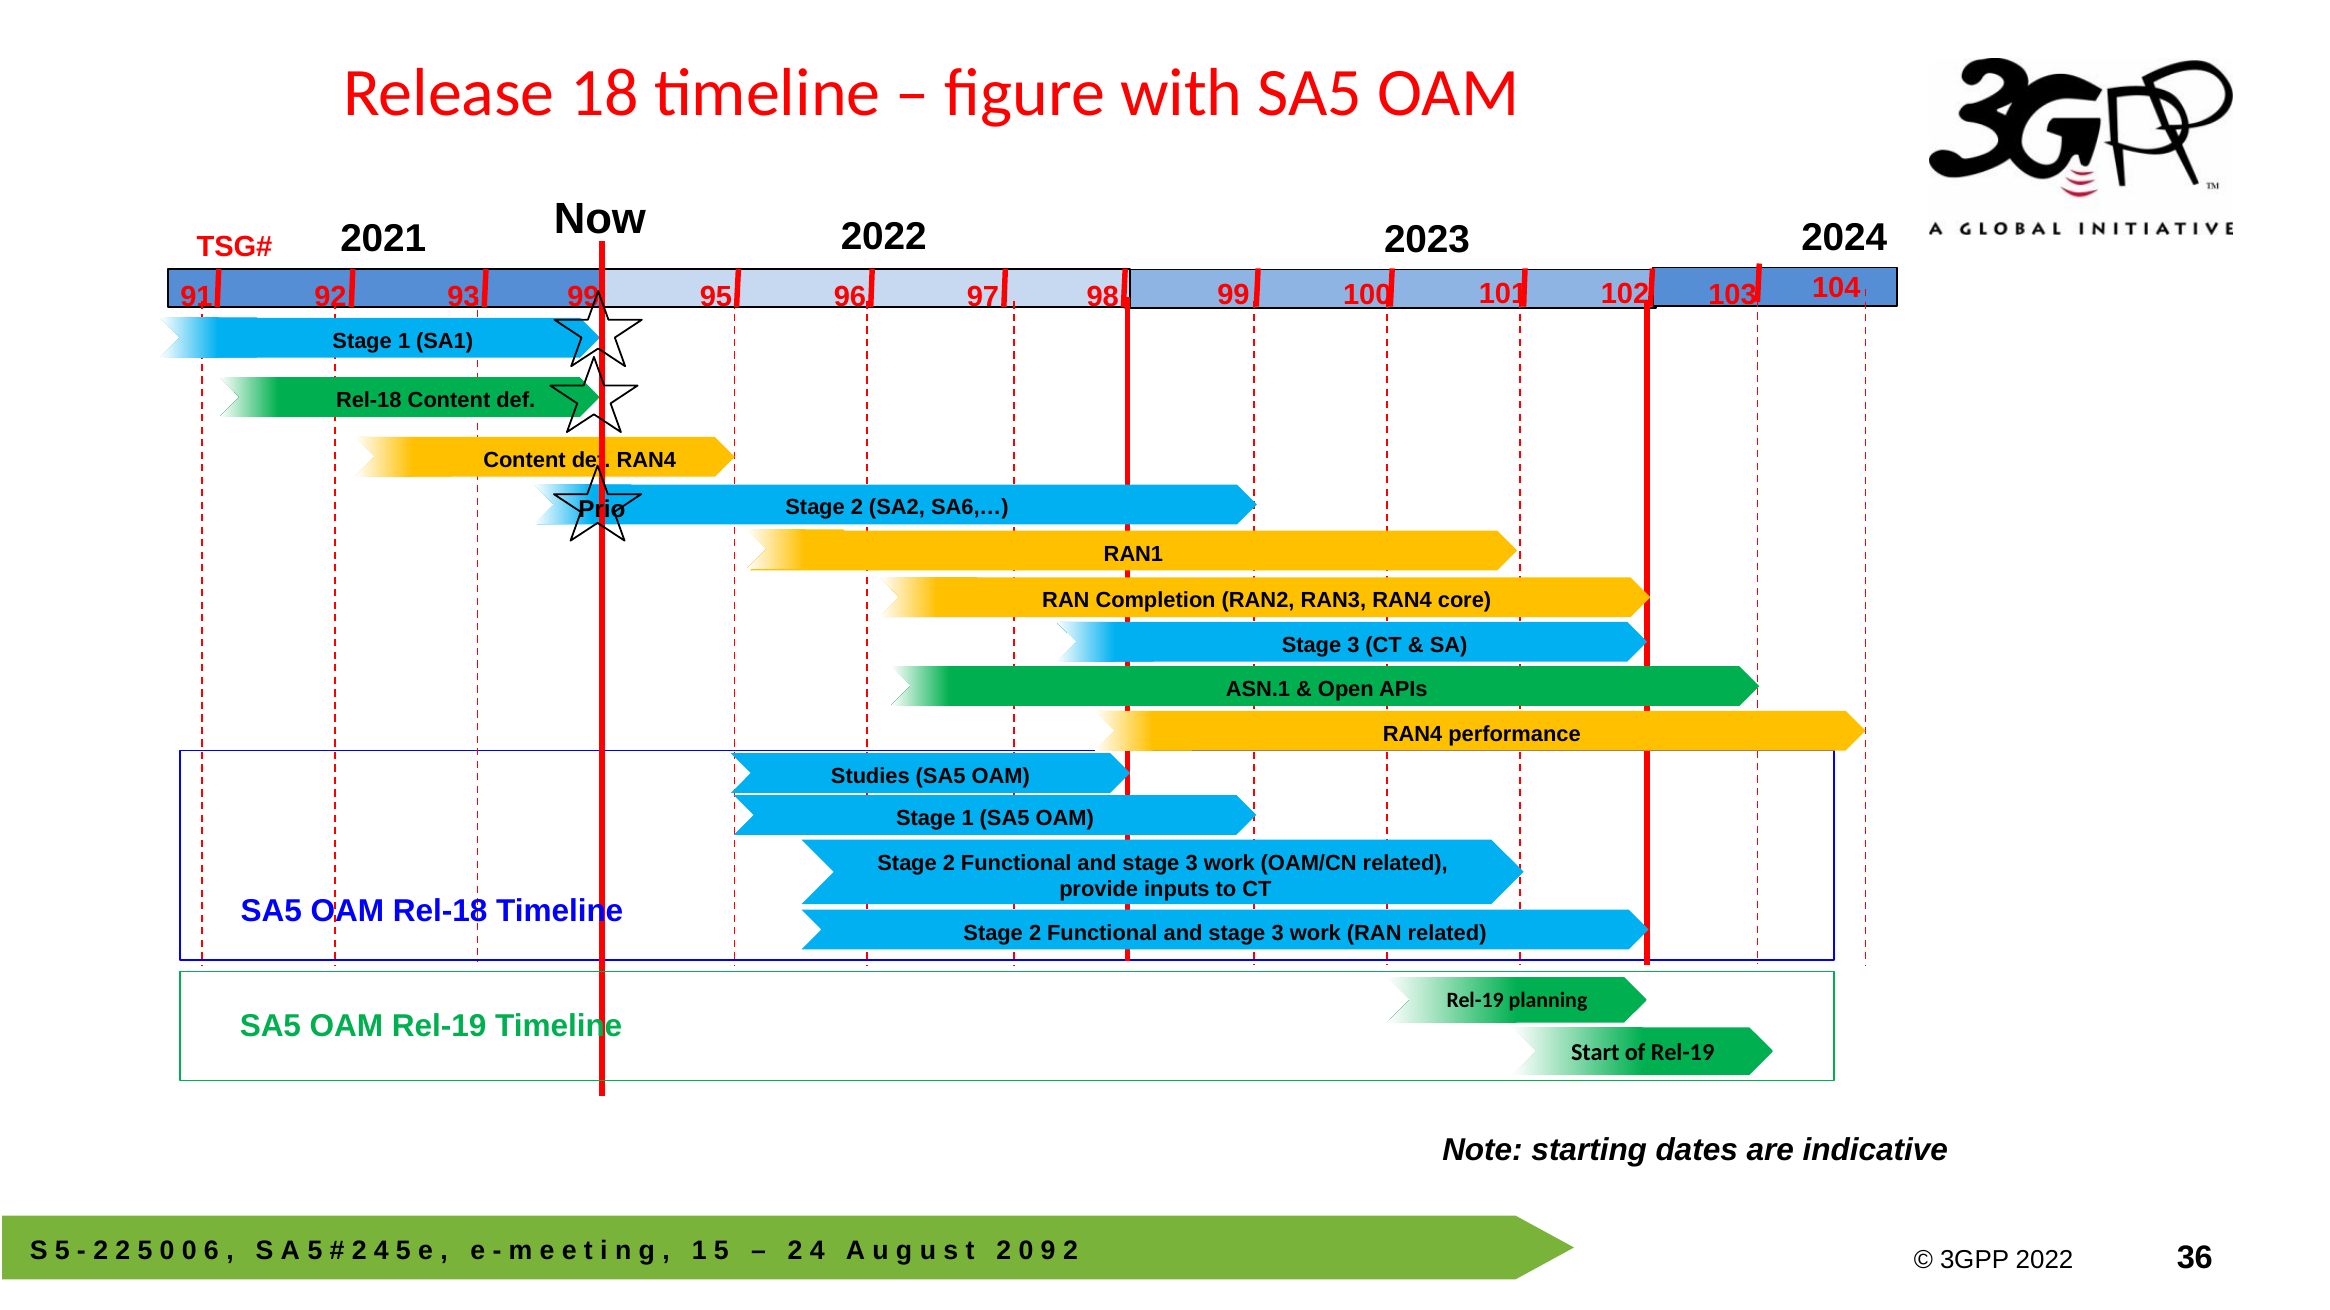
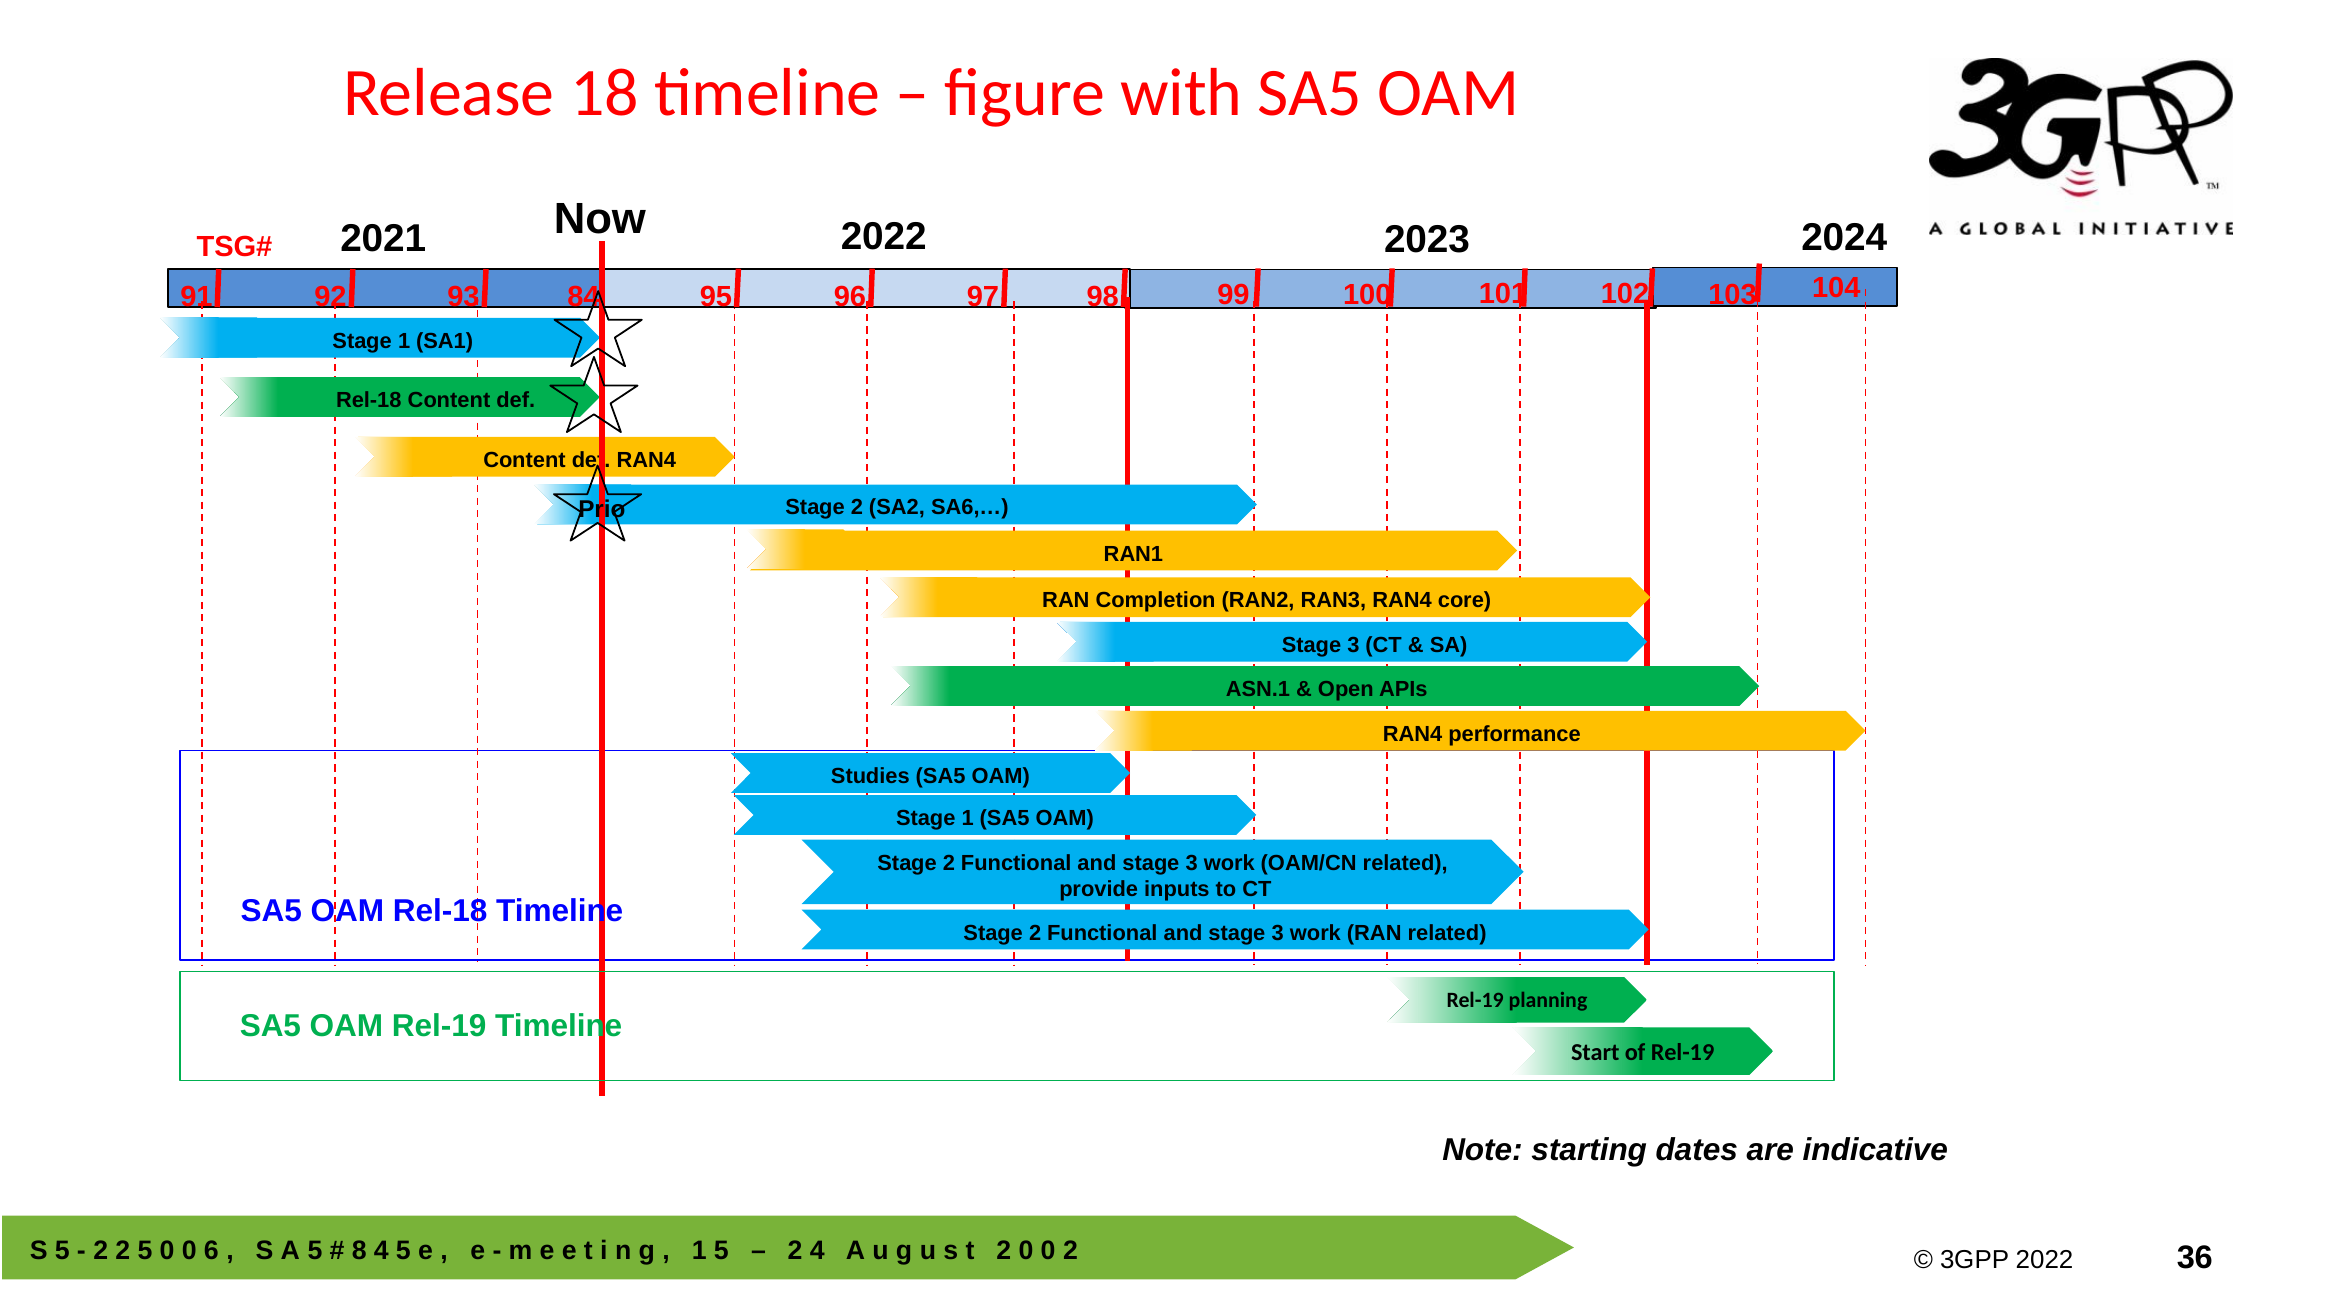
93 99: 99 -> 84
2 at (359, 1251): 2 -> 8
9 at (1048, 1251): 9 -> 0
